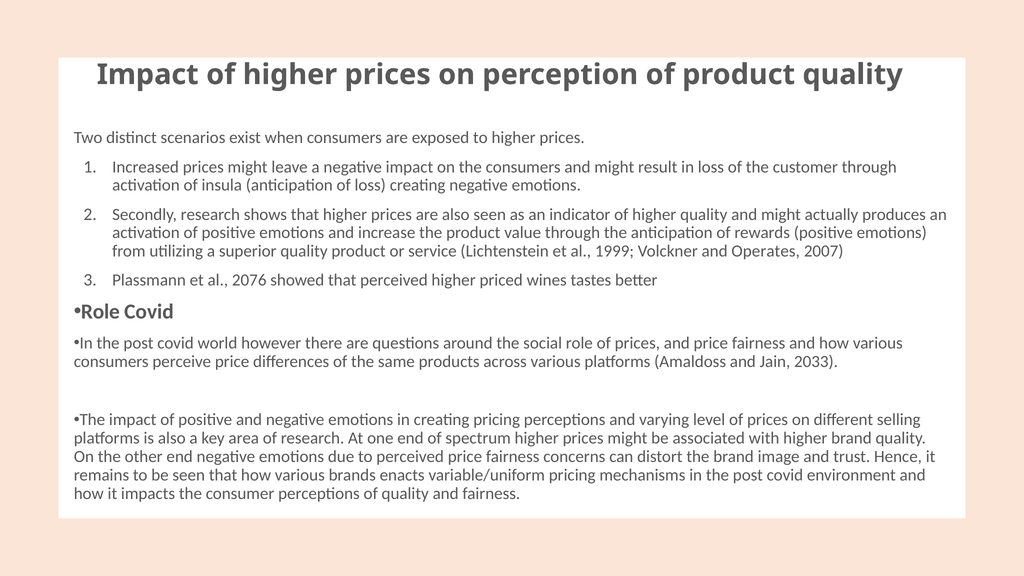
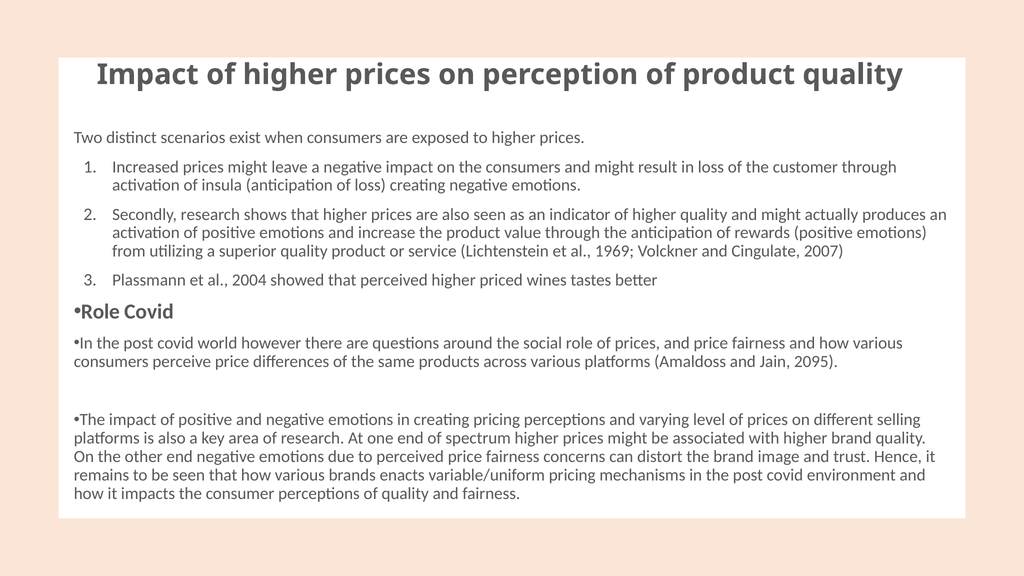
1999: 1999 -> 1969
Operates: Operates -> Cingulate
2076: 2076 -> 2004
2033: 2033 -> 2095
